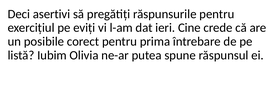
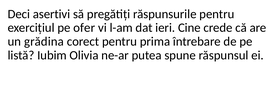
eviți: eviți -> ofer
posibile: posibile -> grădina
